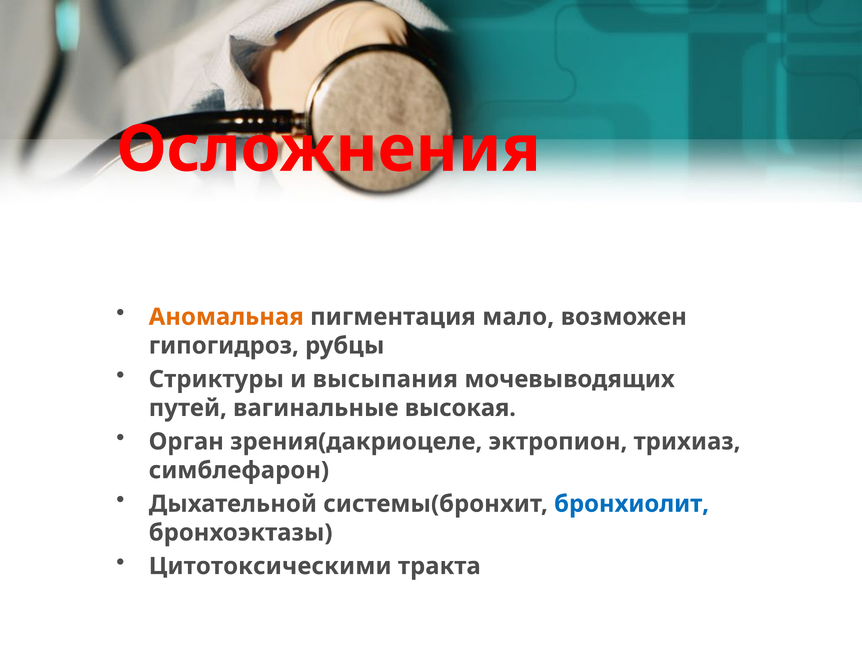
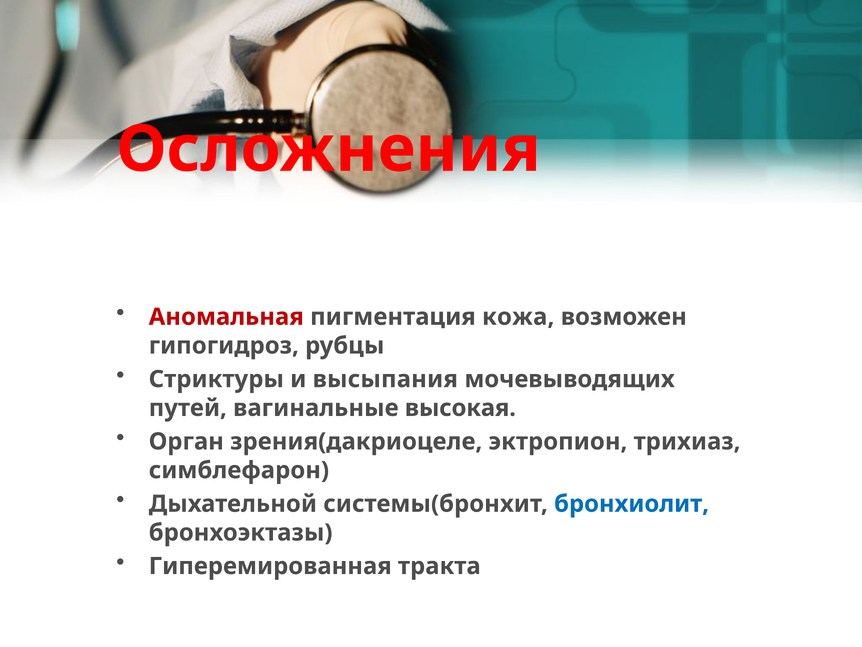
Аномальная colour: orange -> red
мало: мало -> кожа
Цитотоксическими: Цитотоксическими -> Гиперемированная
